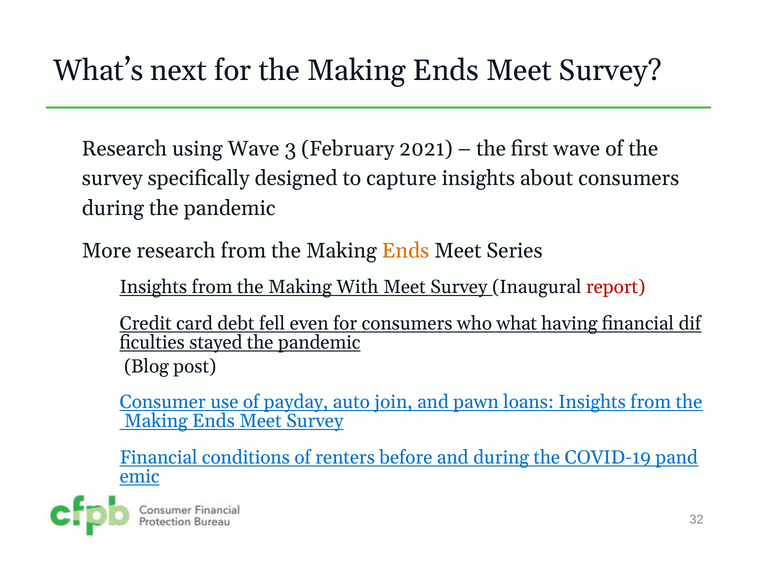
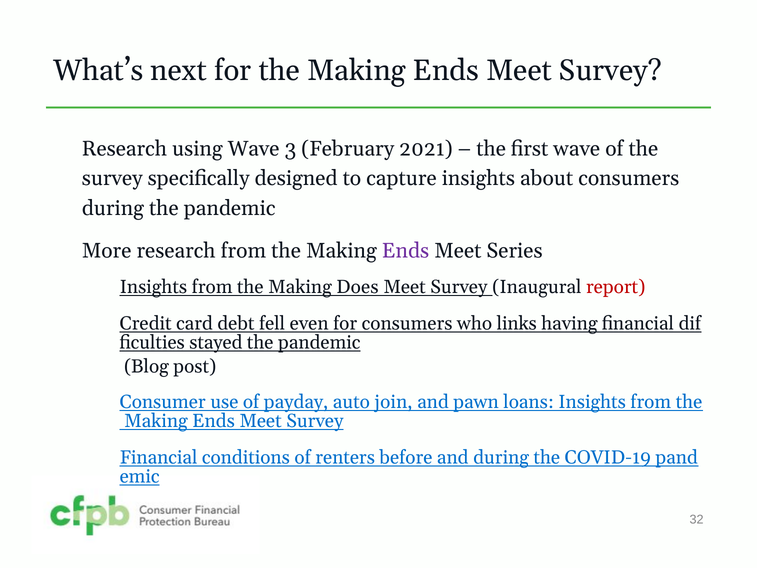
Ends at (406, 250) colour: orange -> purple
With: With -> Does
what: what -> links
